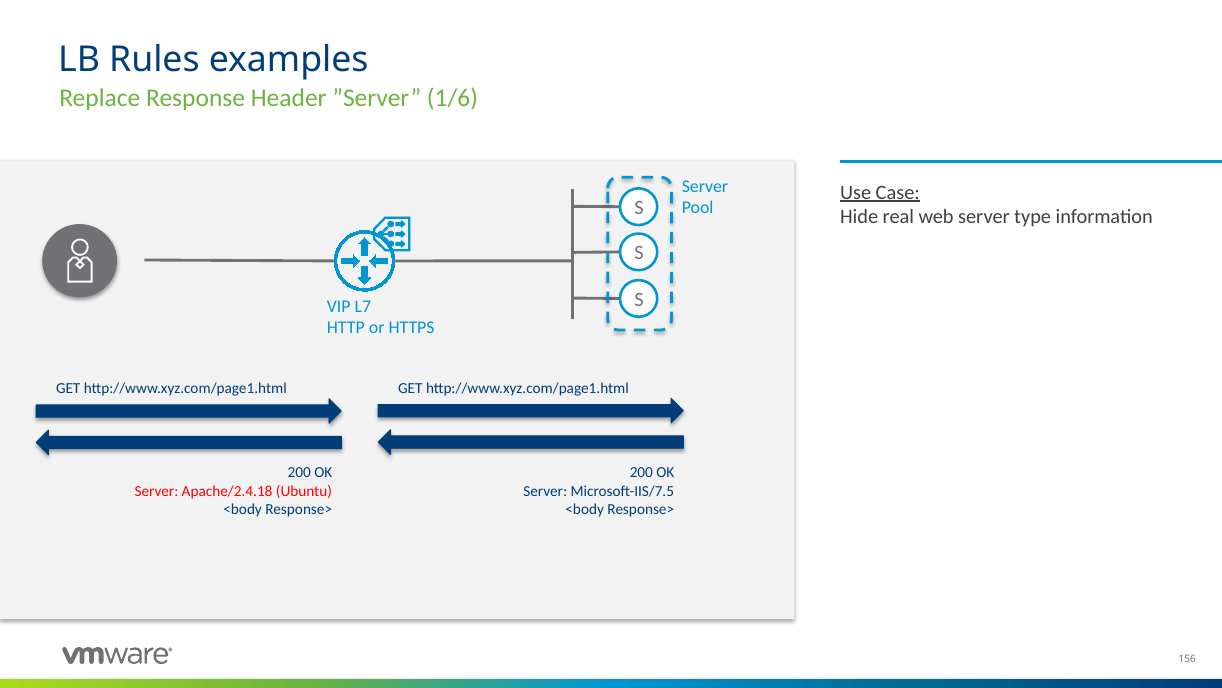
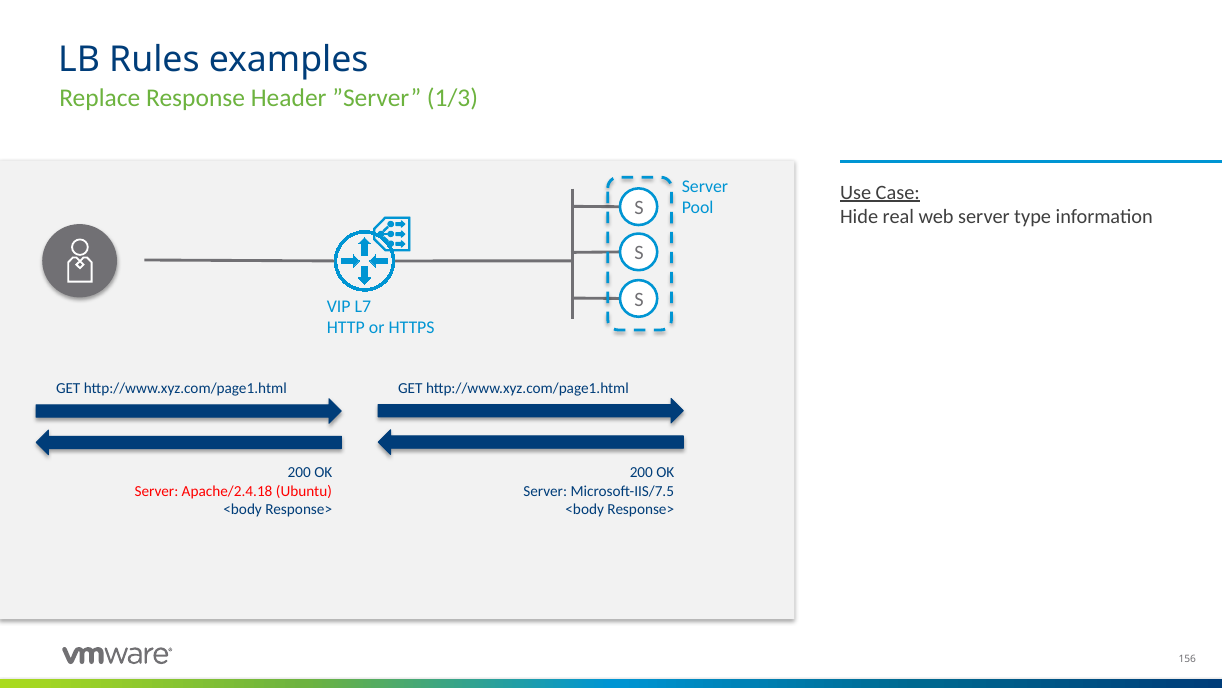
1/6: 1/6 -> 1/3
